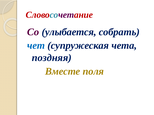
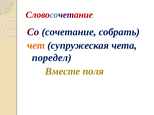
улыбается: улыбается -> сочетание
чет colour: blue -> orange
поздняя: поздняя -> поредел
